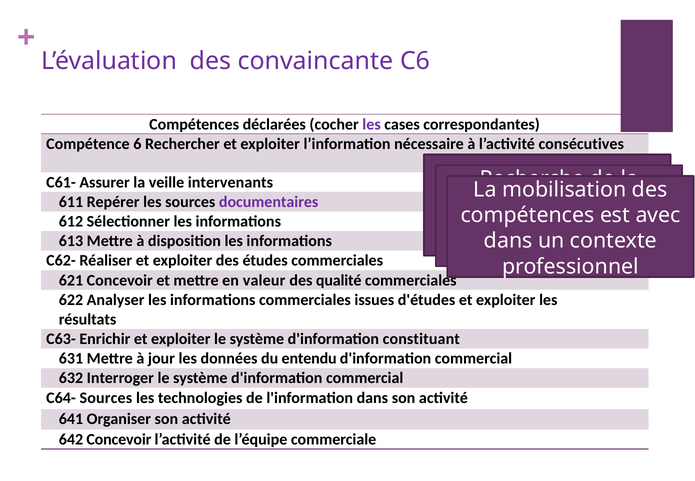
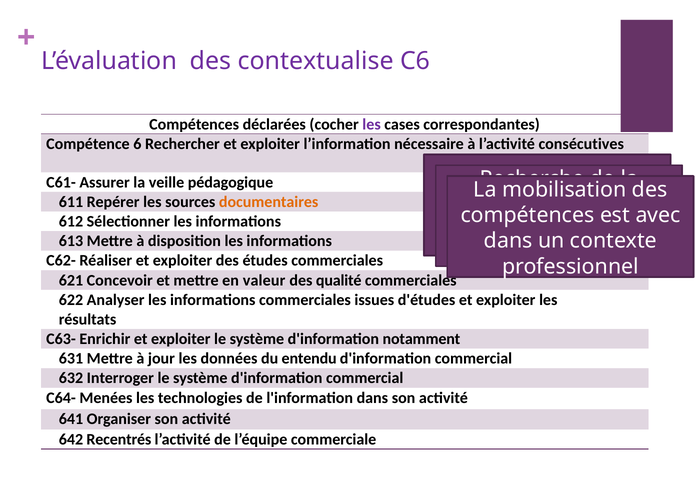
convaincante: convaincante -> contextualise
intervenants: intervenants -> pédagogique
documentaires colour: purple -> orange
constituant: constituant -> notamment
C64- Sources: Sources -> Menées
642 Concevoir: Concevoir -> Recentrés
